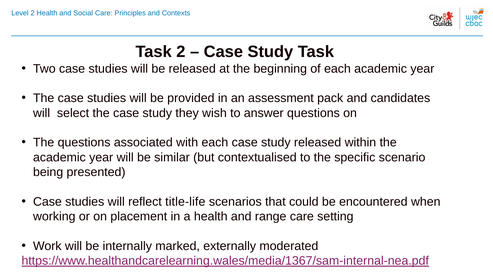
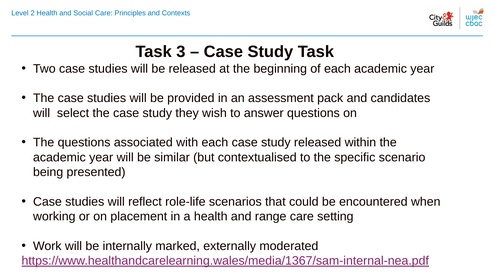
Task 2: 2 -> 3
title-life: title-life -> role-life
